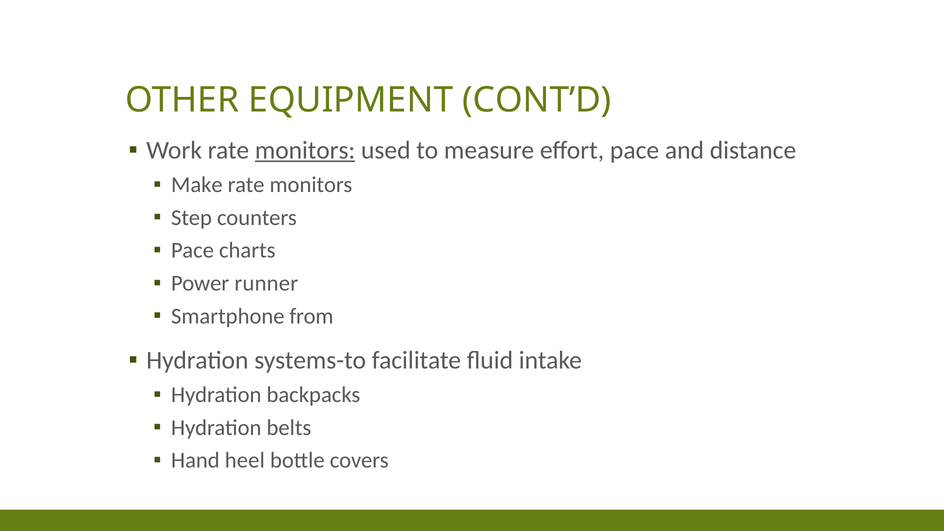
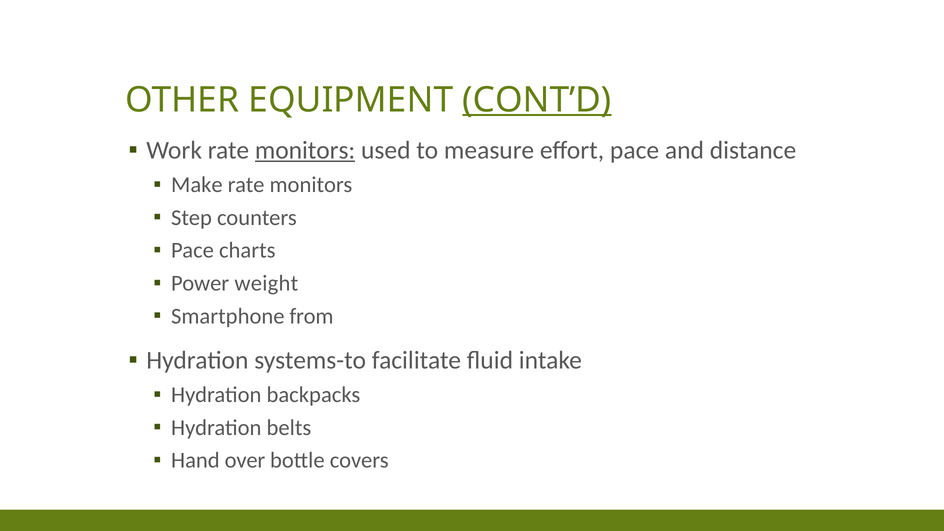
CONT’D underline: none -> present
runner: runner -> weight
heel: heel -> over
